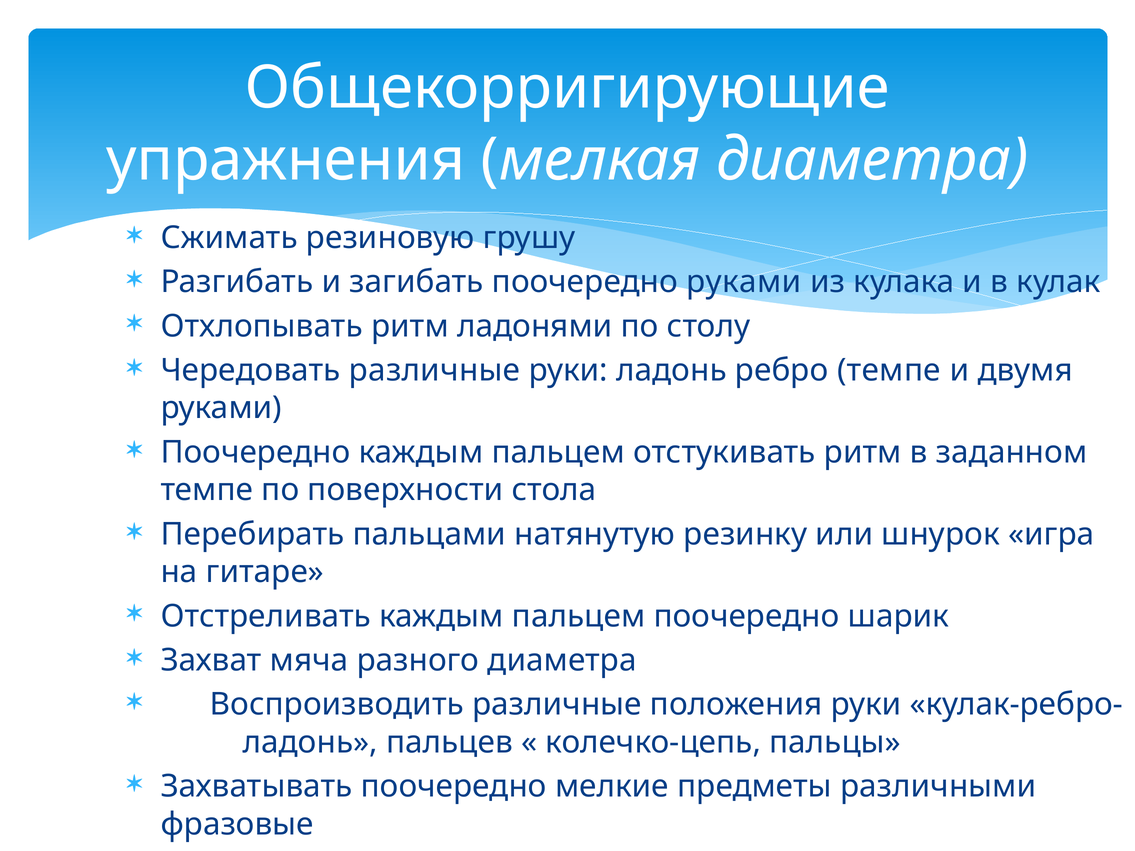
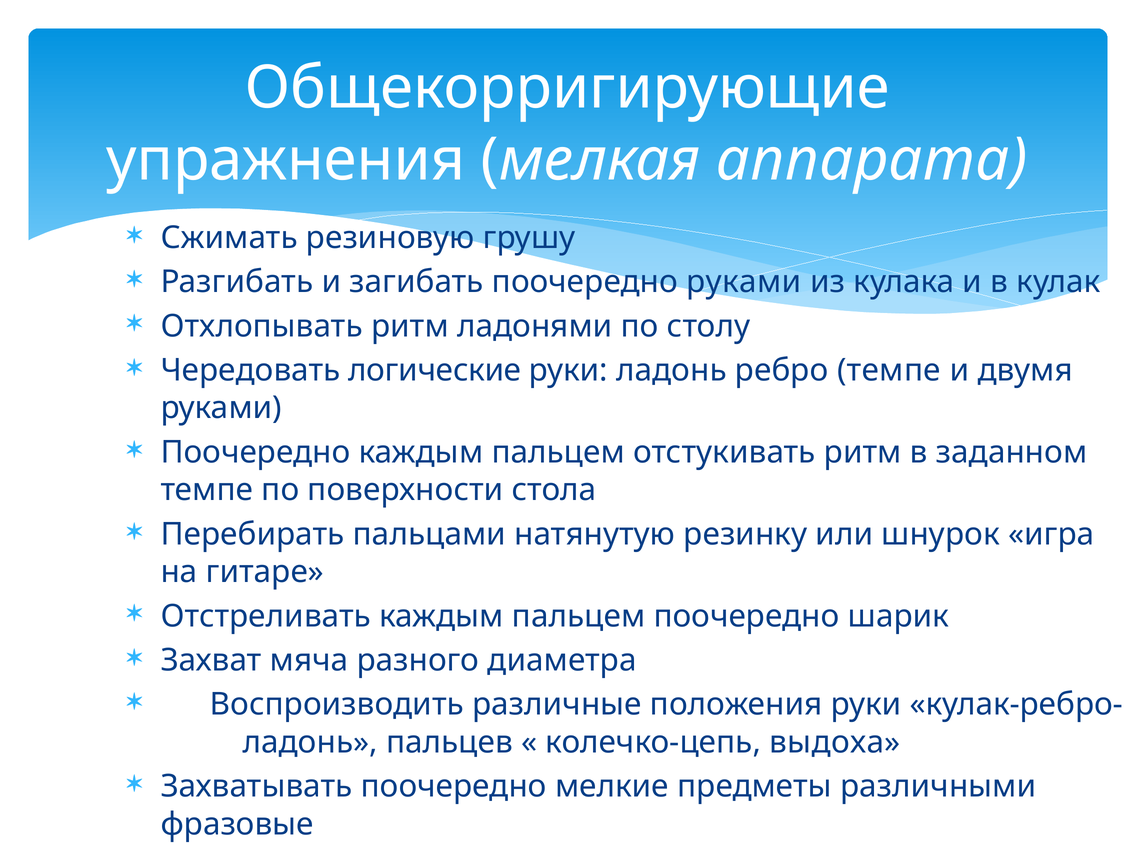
мелкая диаметра: диаметра -> аппарата
Чередовать различные: различные -> логические
пальцы: пальцы -> выдоха
